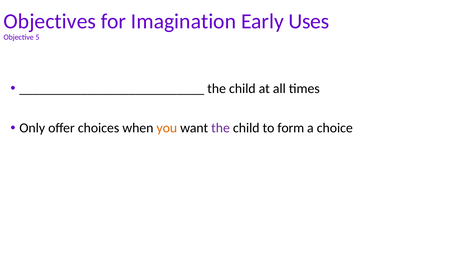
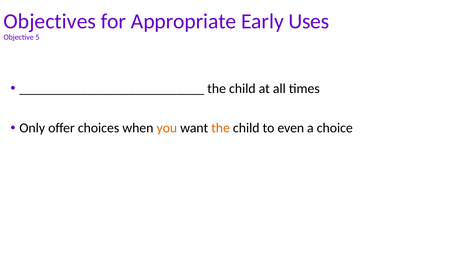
Imagination: Imagination -> Appropriate
the at (221, 128) colour: purple -> orange
form: form -> even
